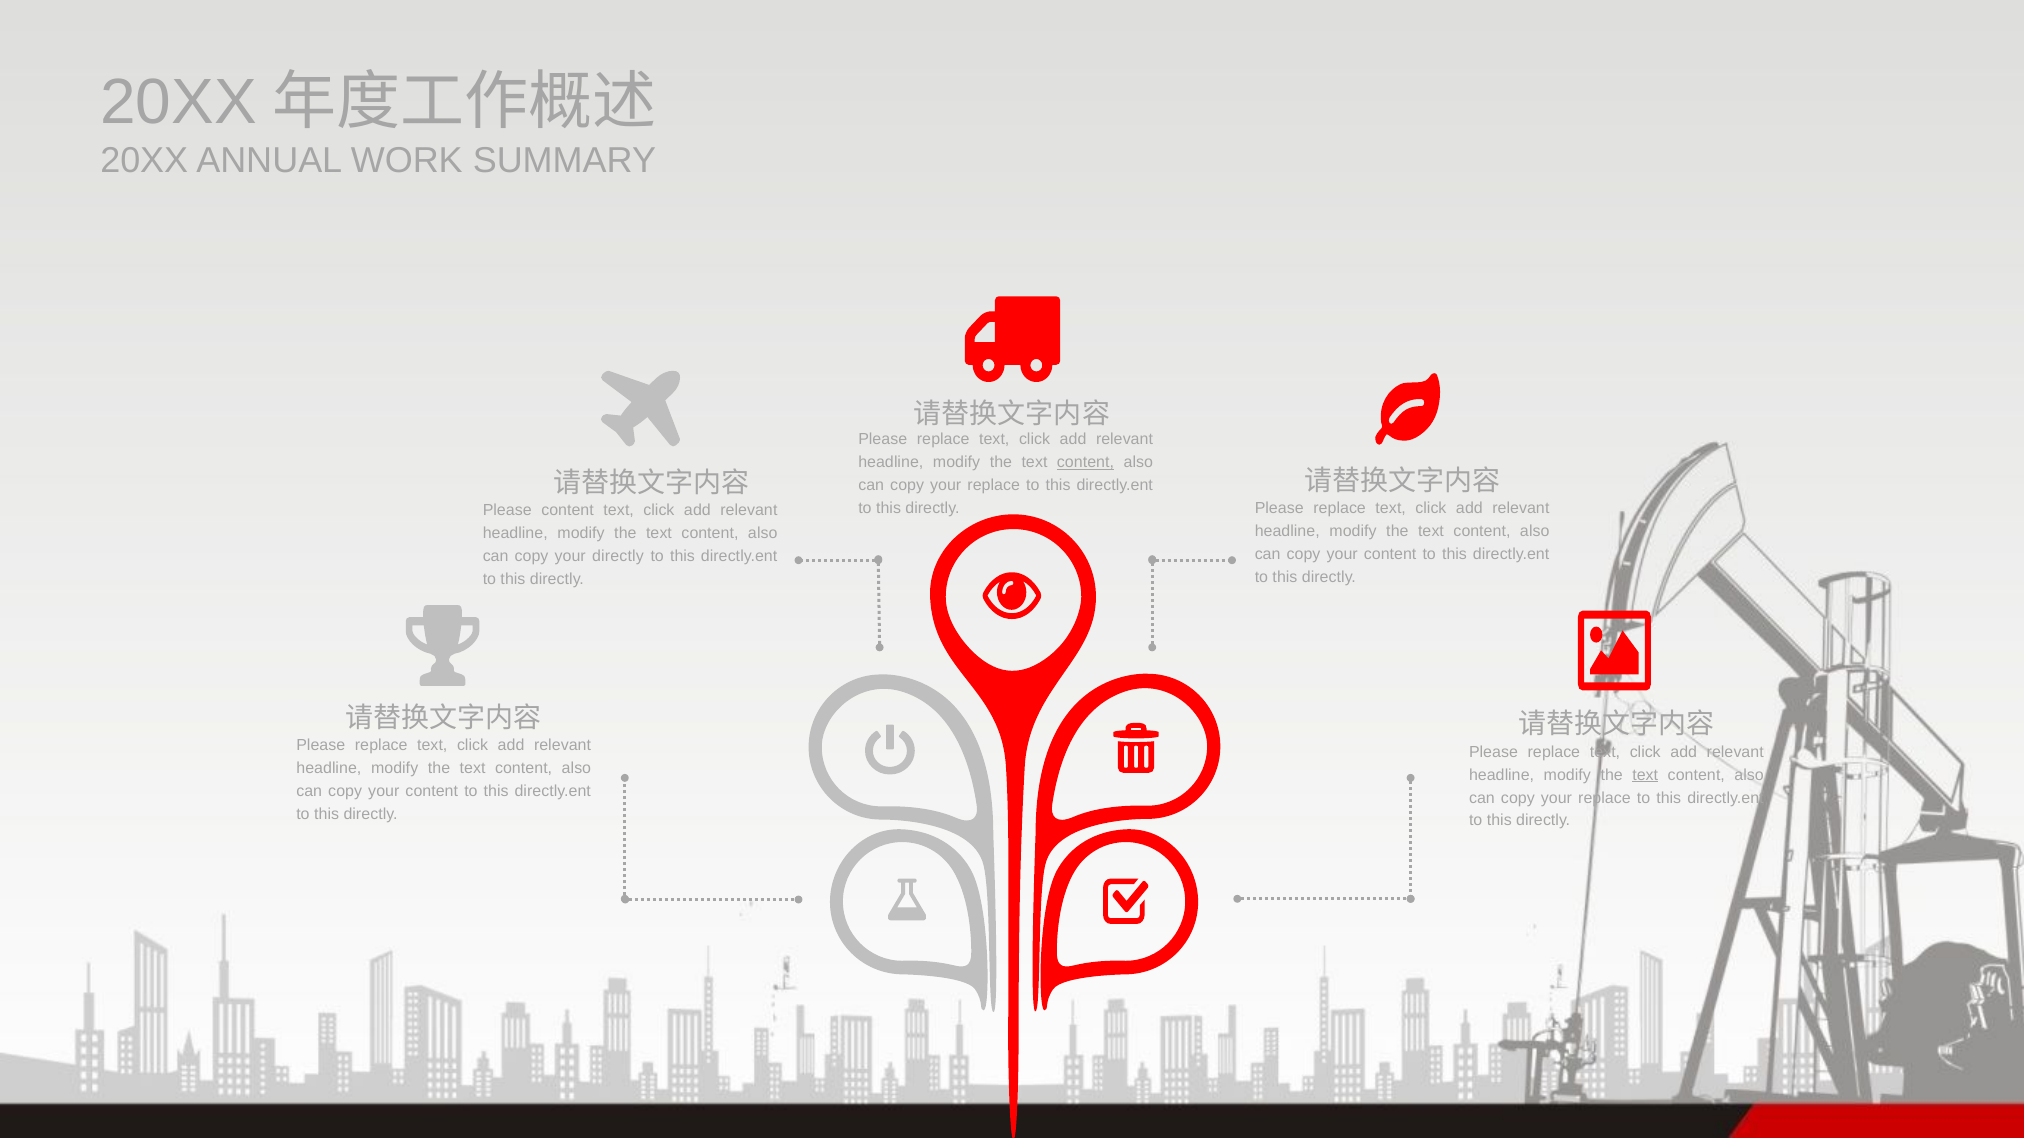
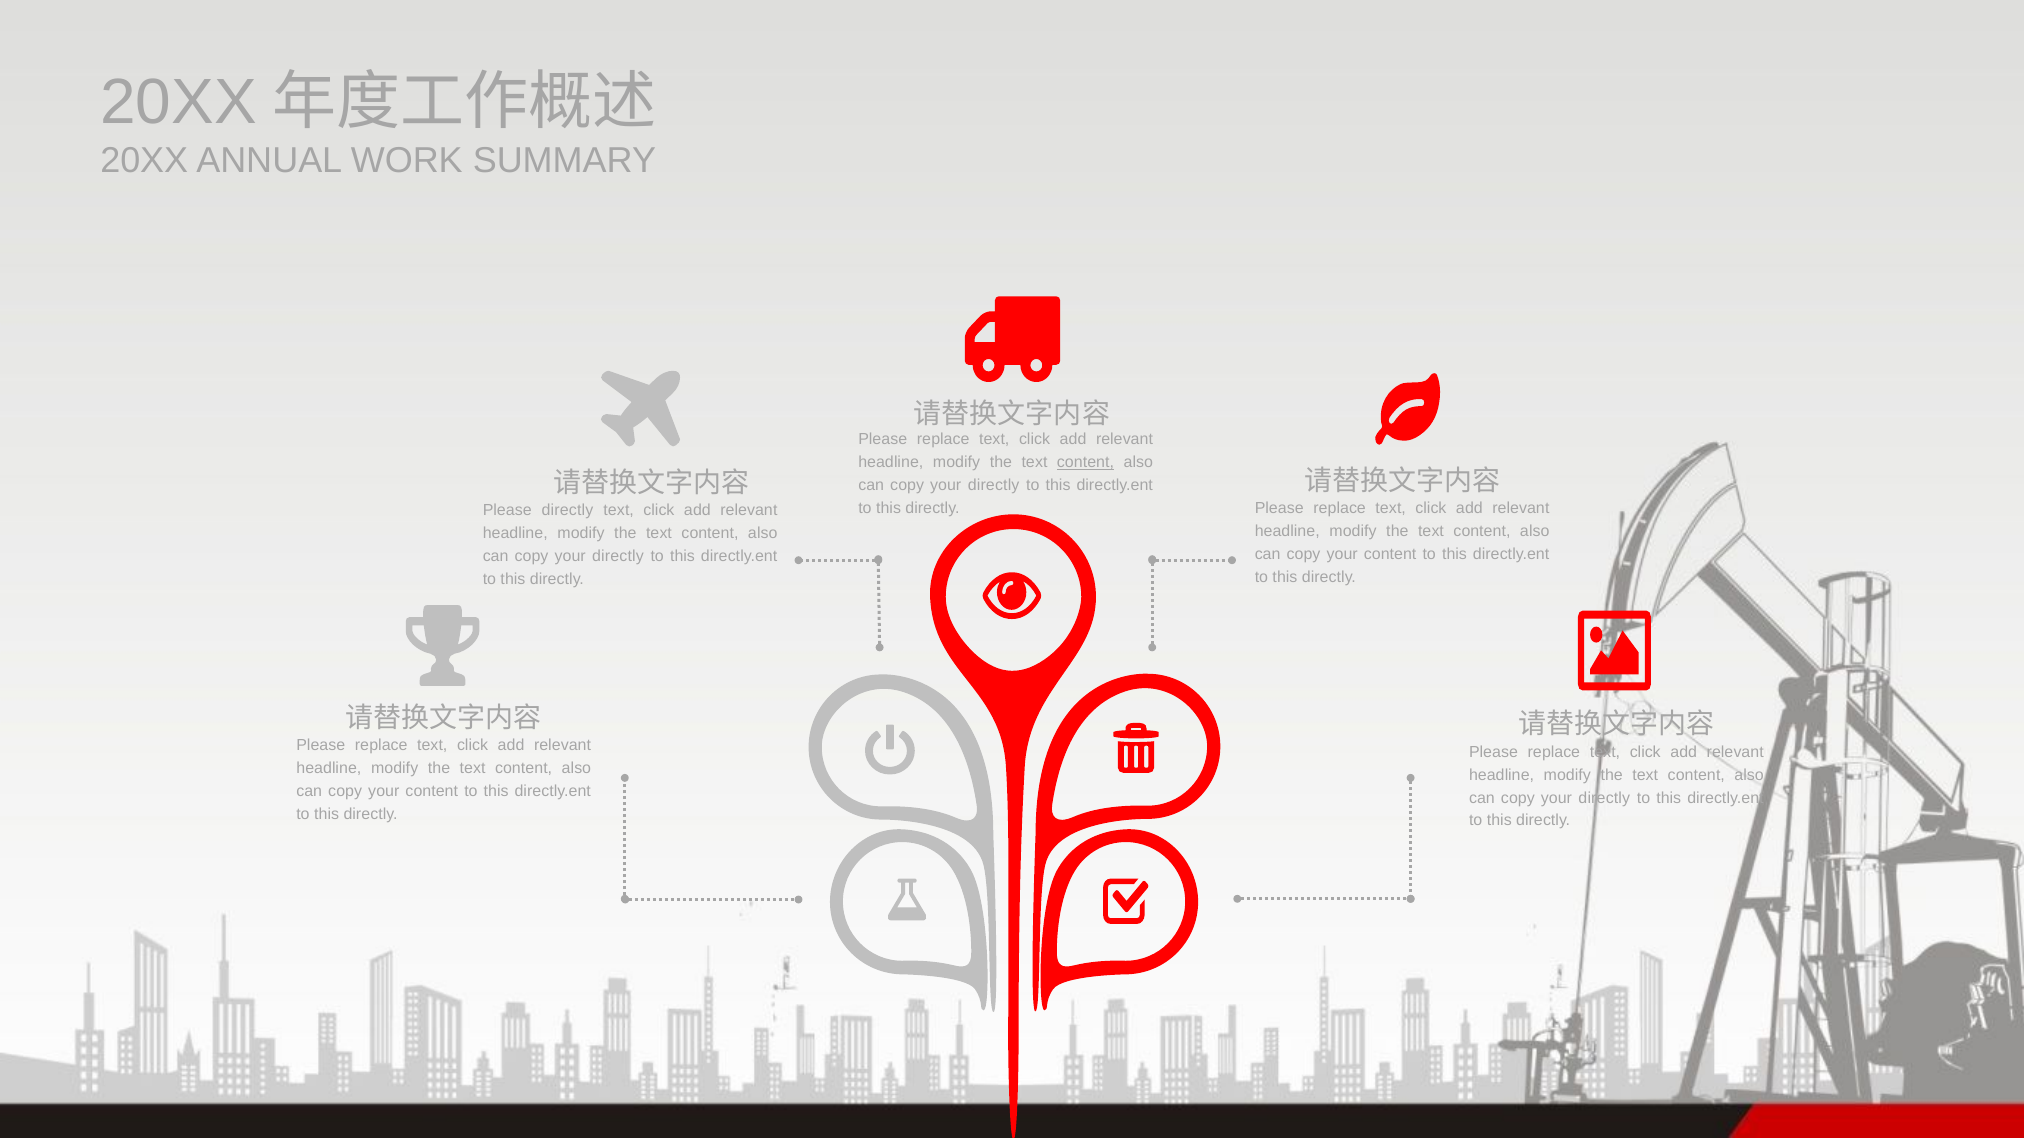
replace at (994, 486): replace -> directly
Please content: content -> directly
text at (1645, 775) underline: present -> none
replace at (1604, 798): replace -> directly
